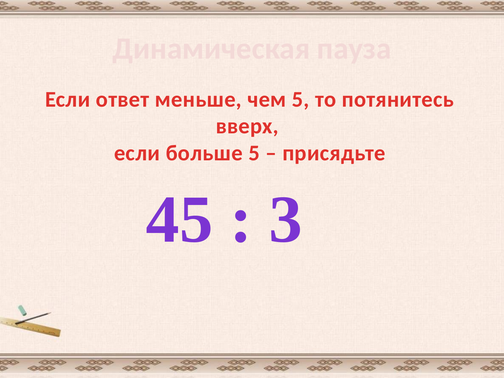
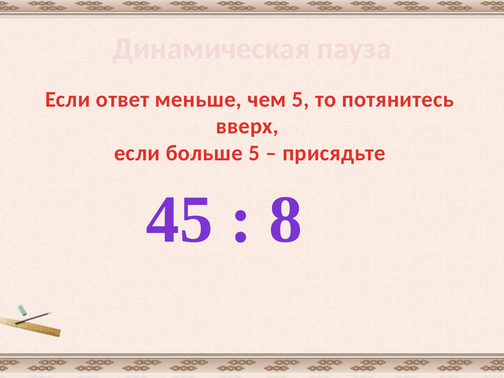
3: 3 -> 8
